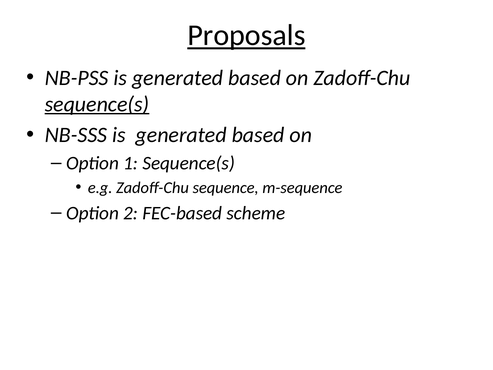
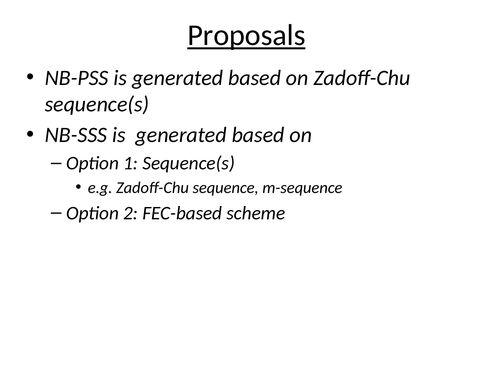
sequence(s at (97, 104) underline: present -> none
